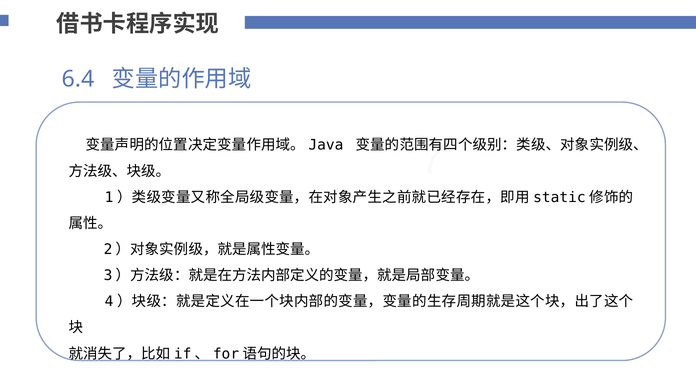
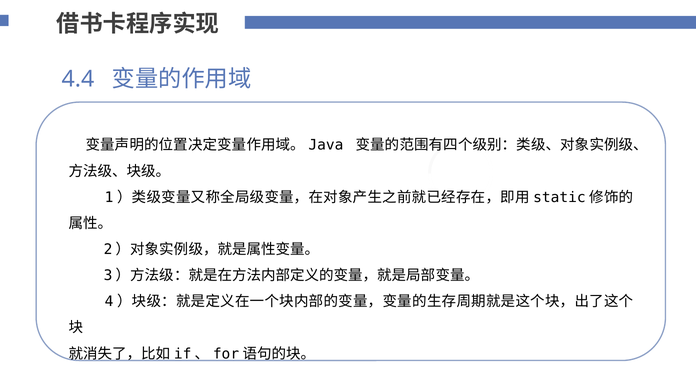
6.4: 6.4 -> 4.4
